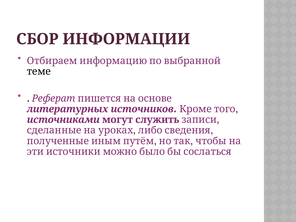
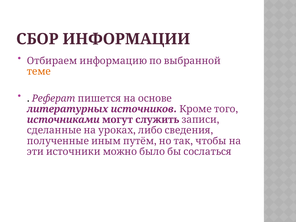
теме colour: black -> orange
